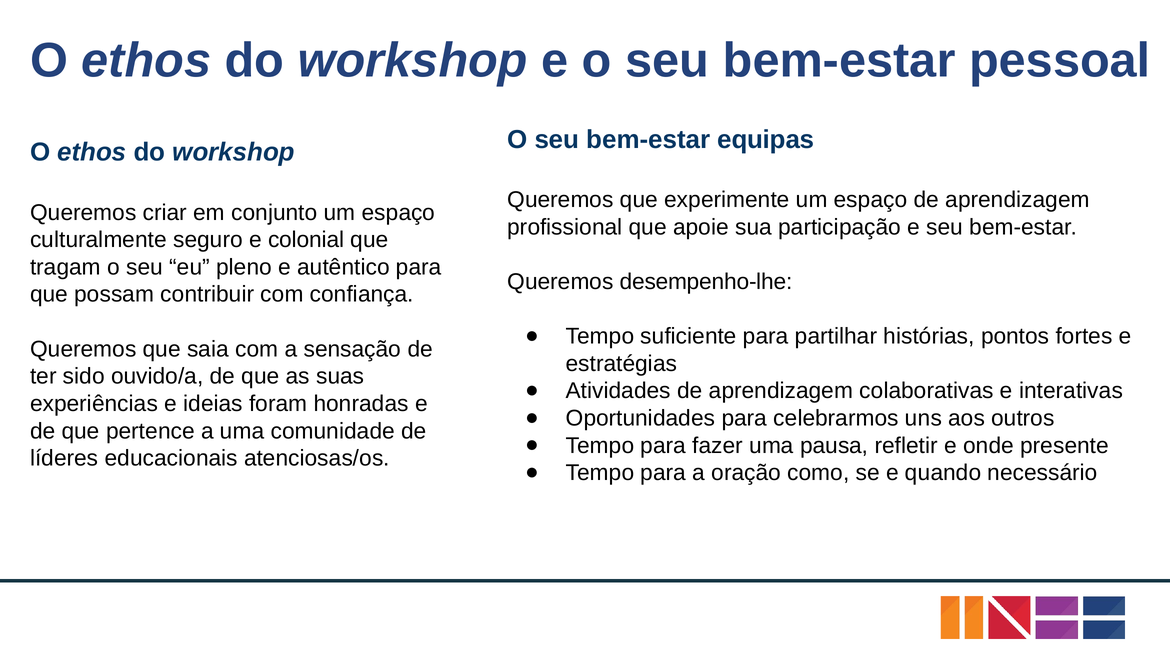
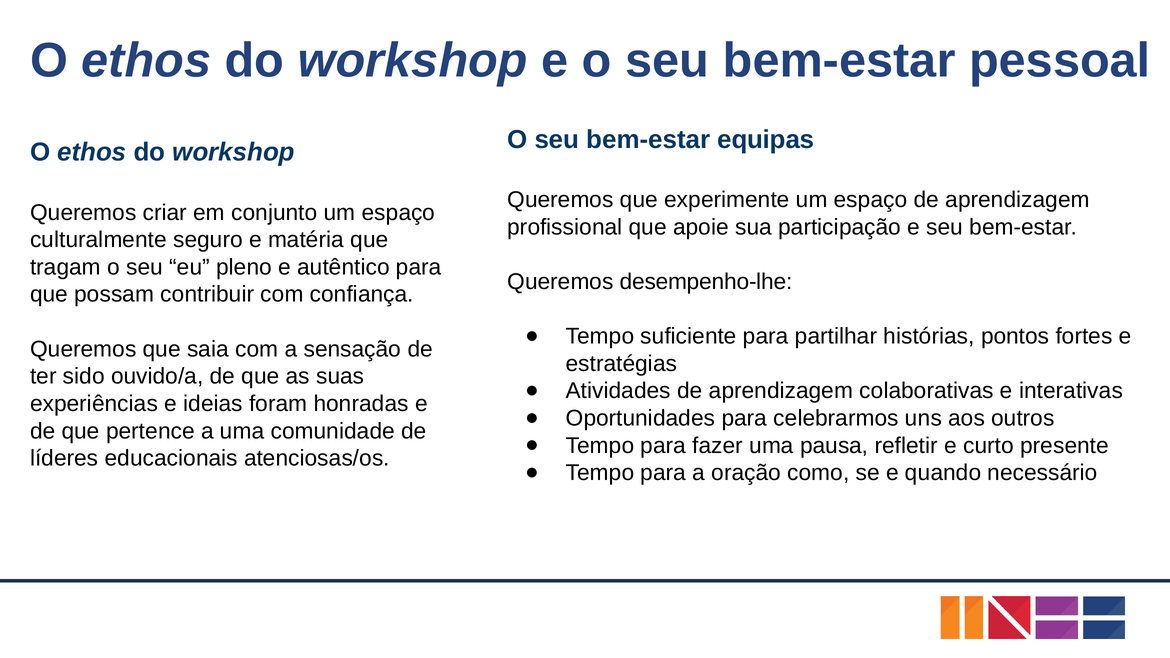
colonial: colonial -> matéria
onde: onde -> curto
